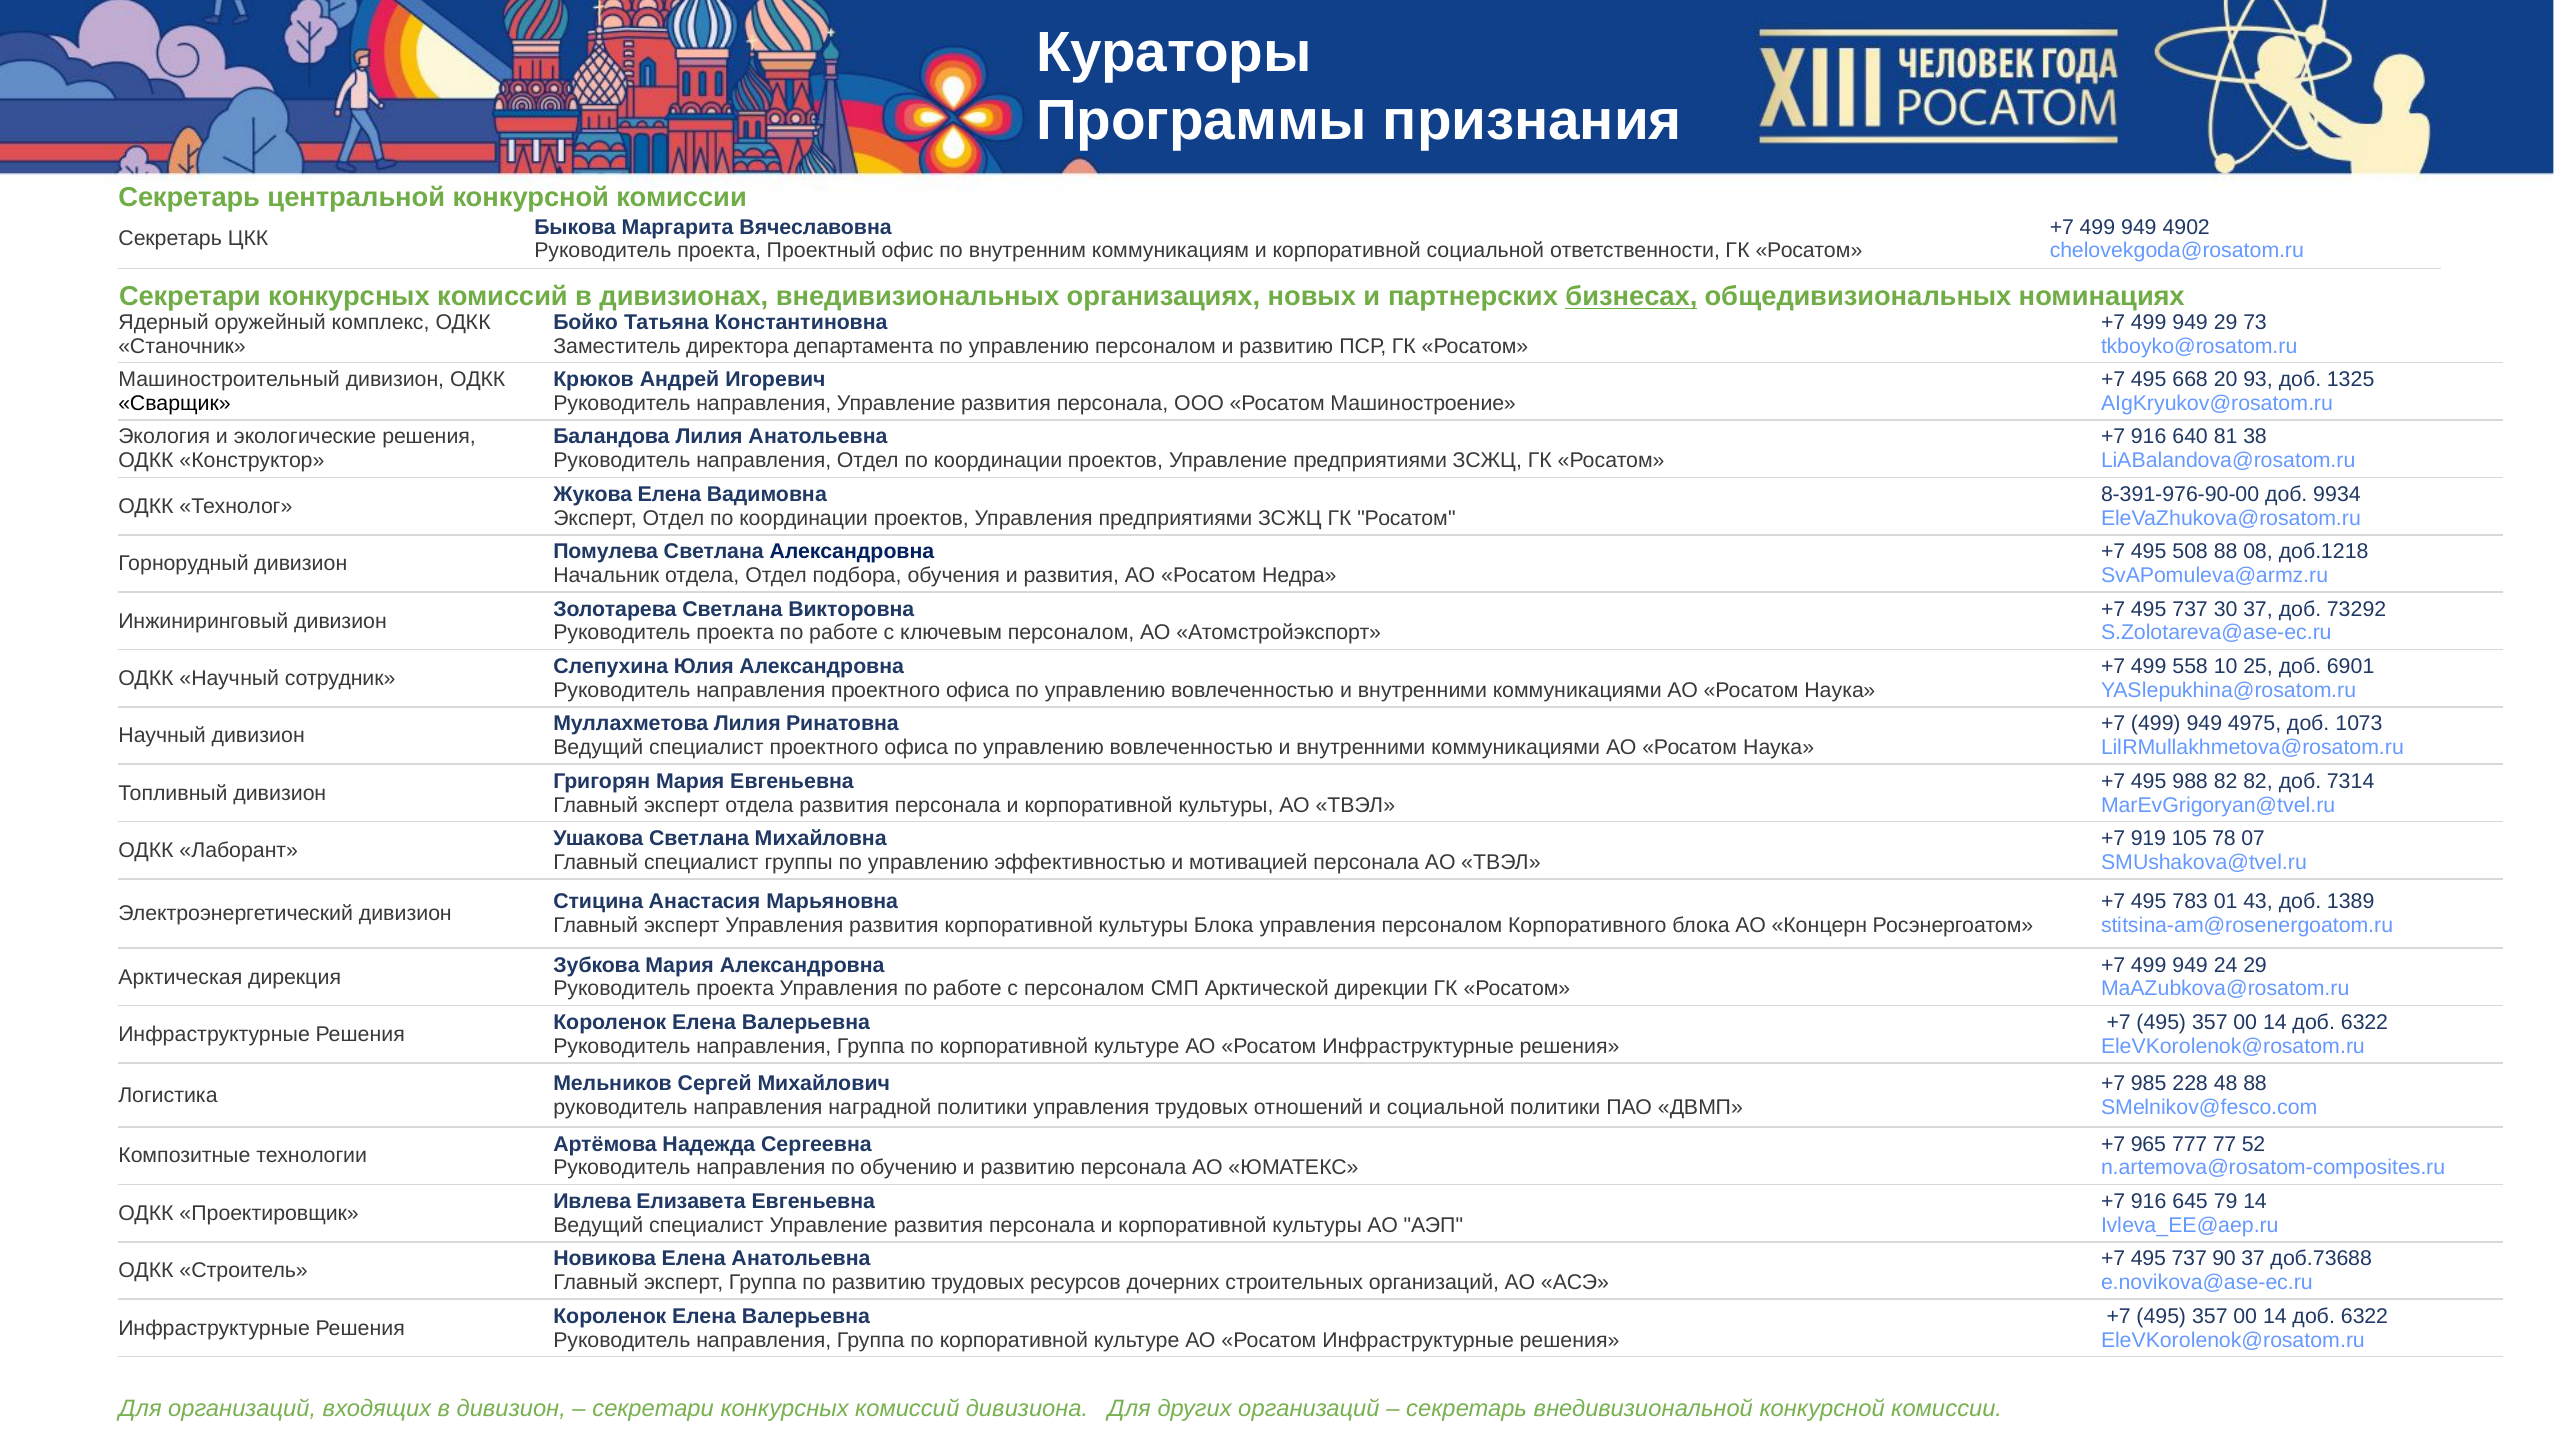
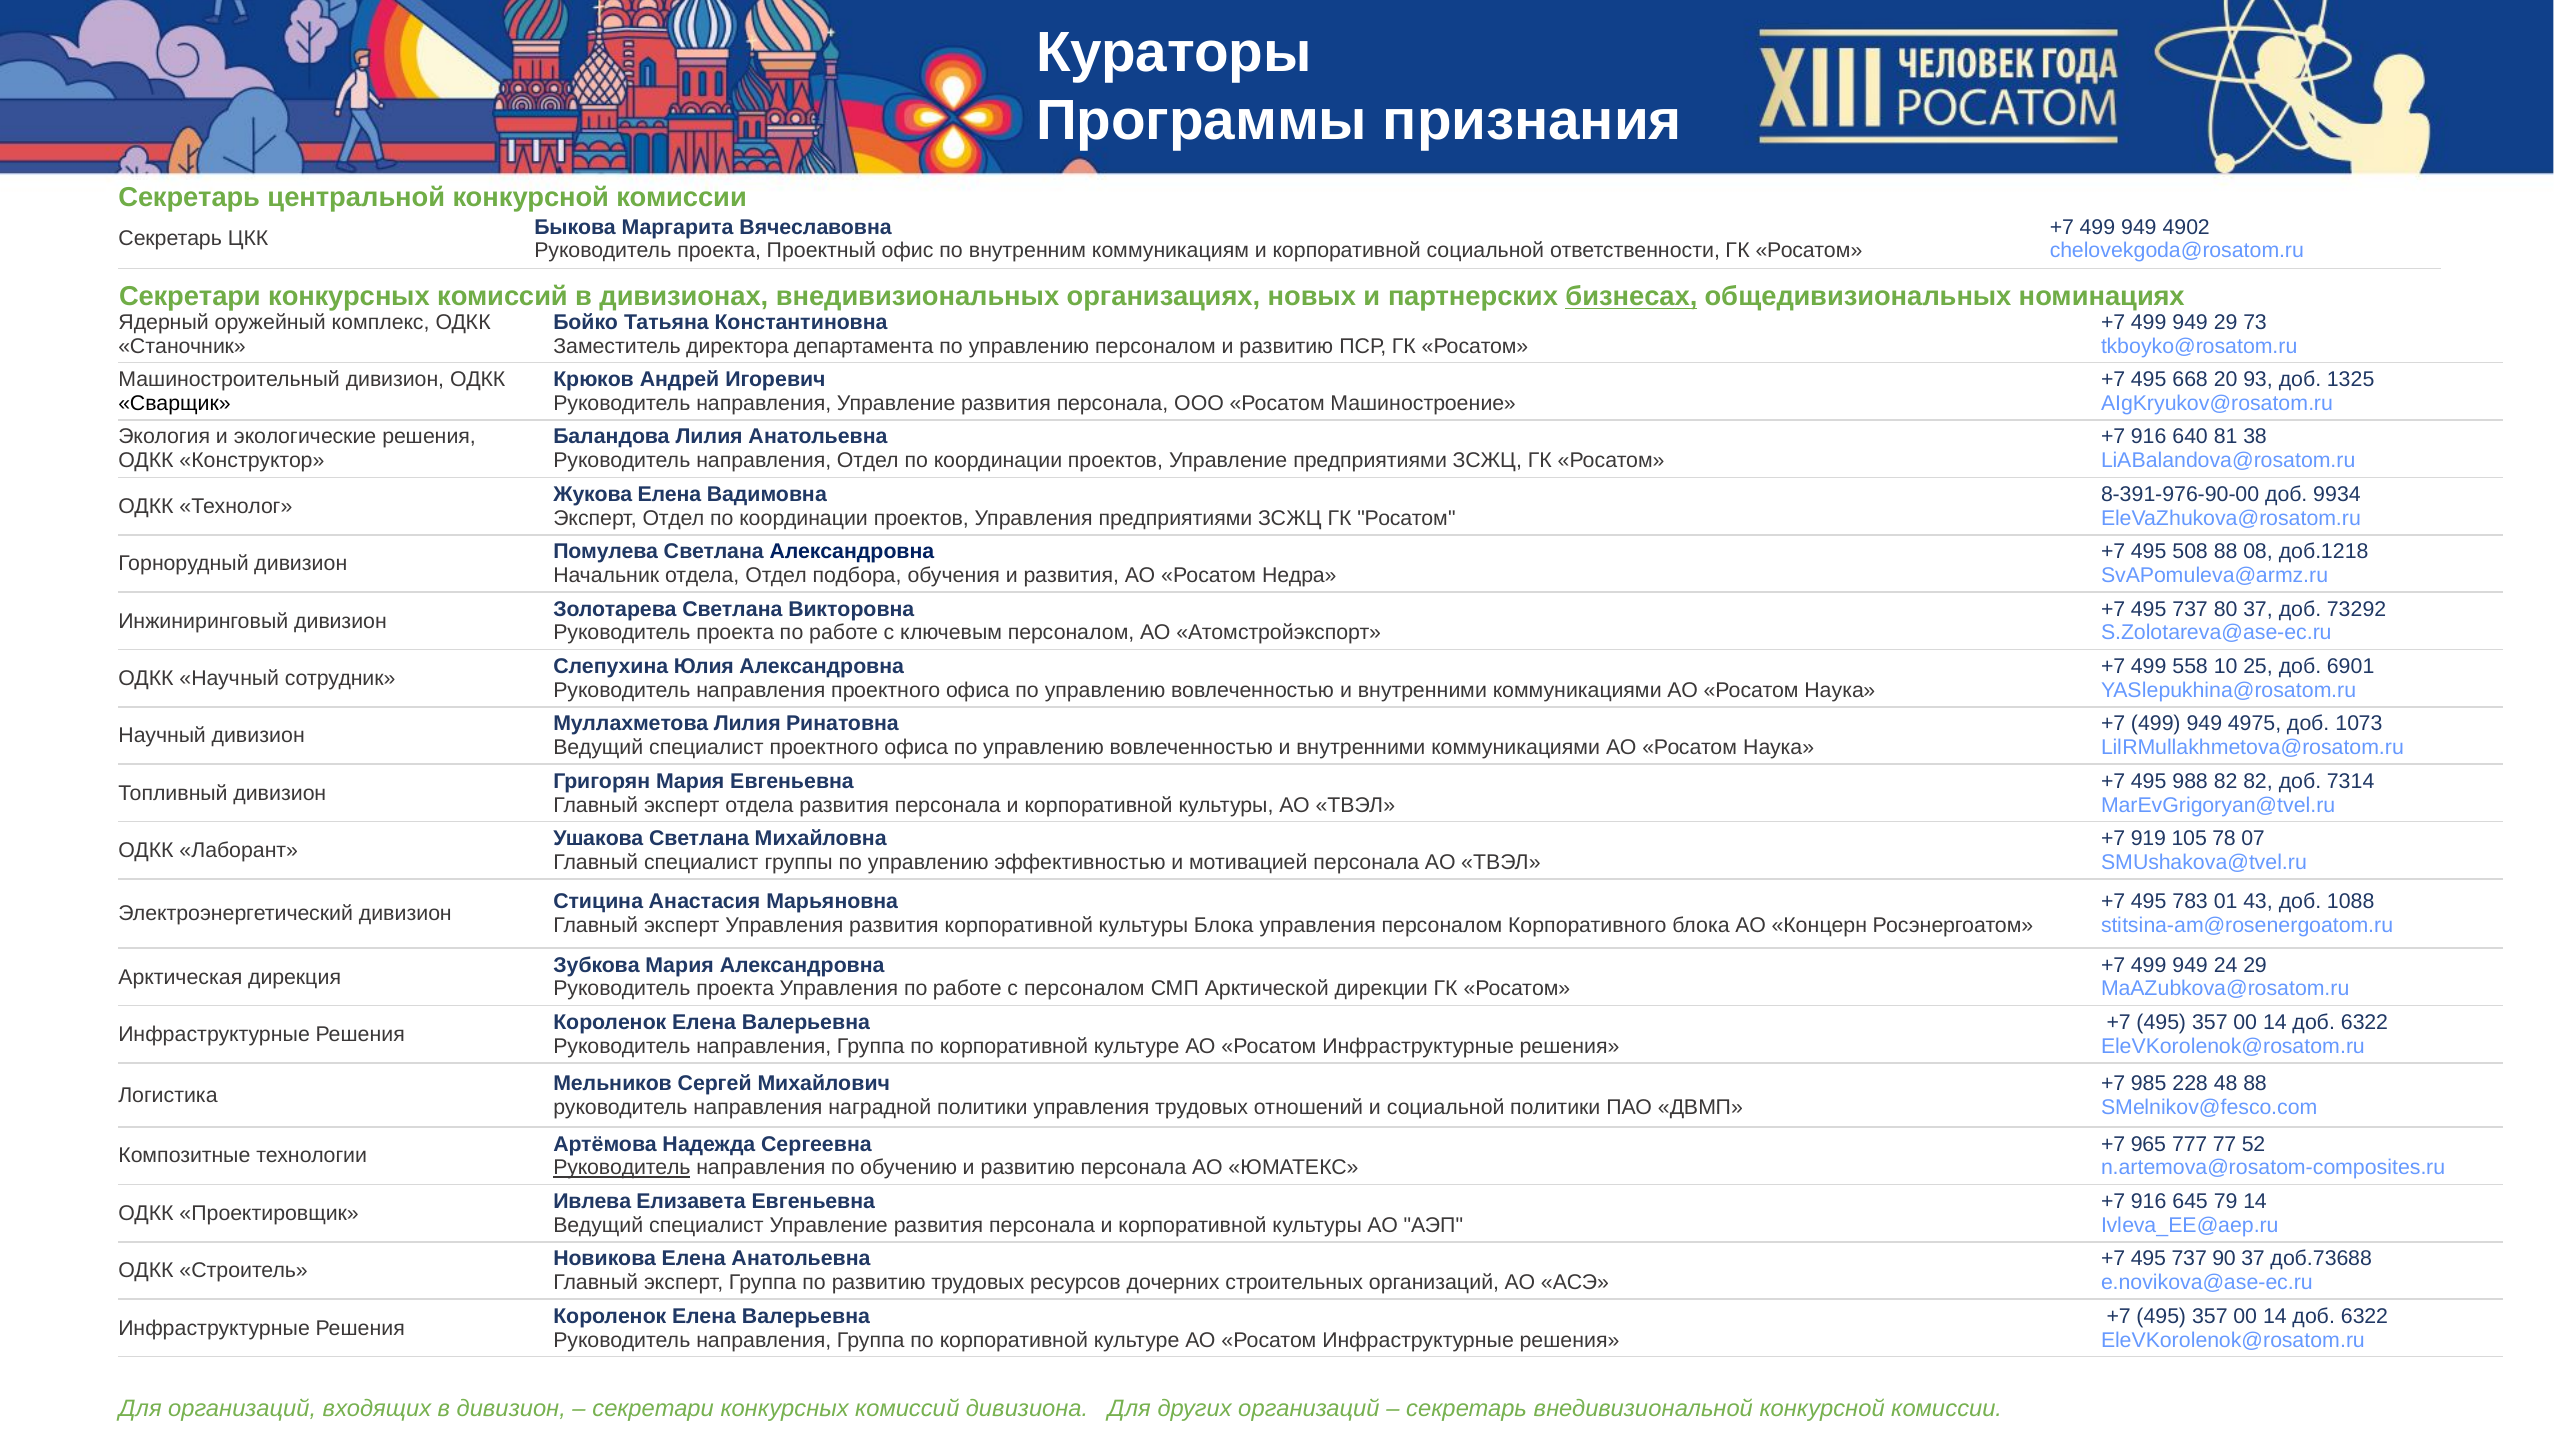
30: 30 -> 80
1389: 1389 -> 1088
Руководитель at (622, 1168) underline: none -> present
